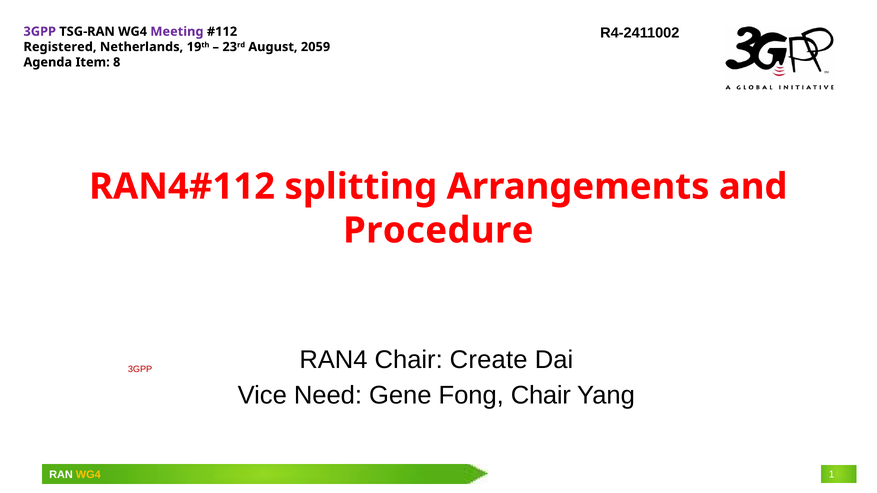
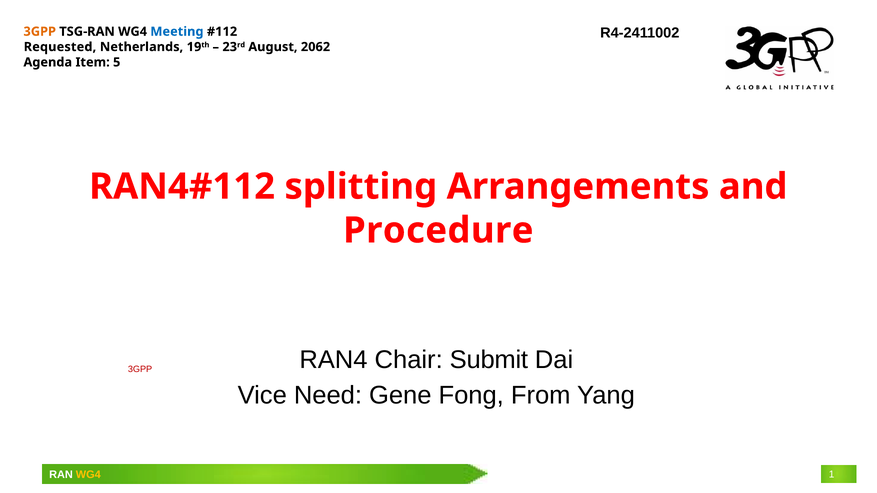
3GPP at (40, 32) colour: purple -> orange
Meeting colour: purple -> blue
Registered: Registered -> Requested
2059: 2059 -> 2062
8: 8 -> 5
Create: Create -> Submit
Fong Chair: Chair -> From
